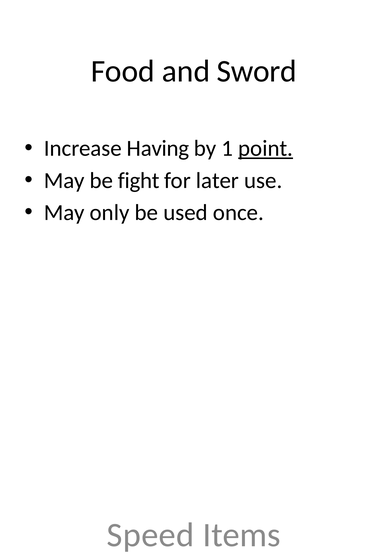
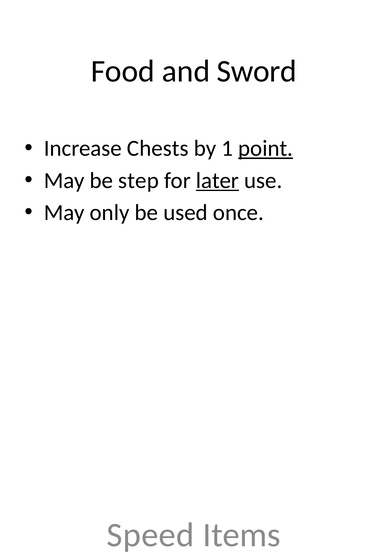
Having: Having -> Chests
fight: fight -> step
later underline: none -> present
